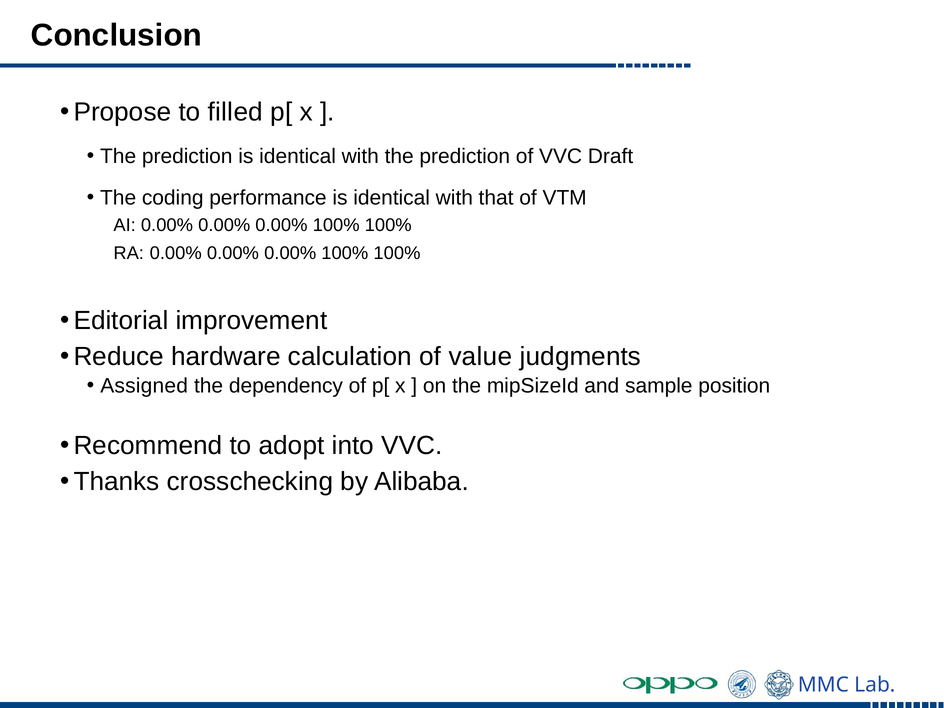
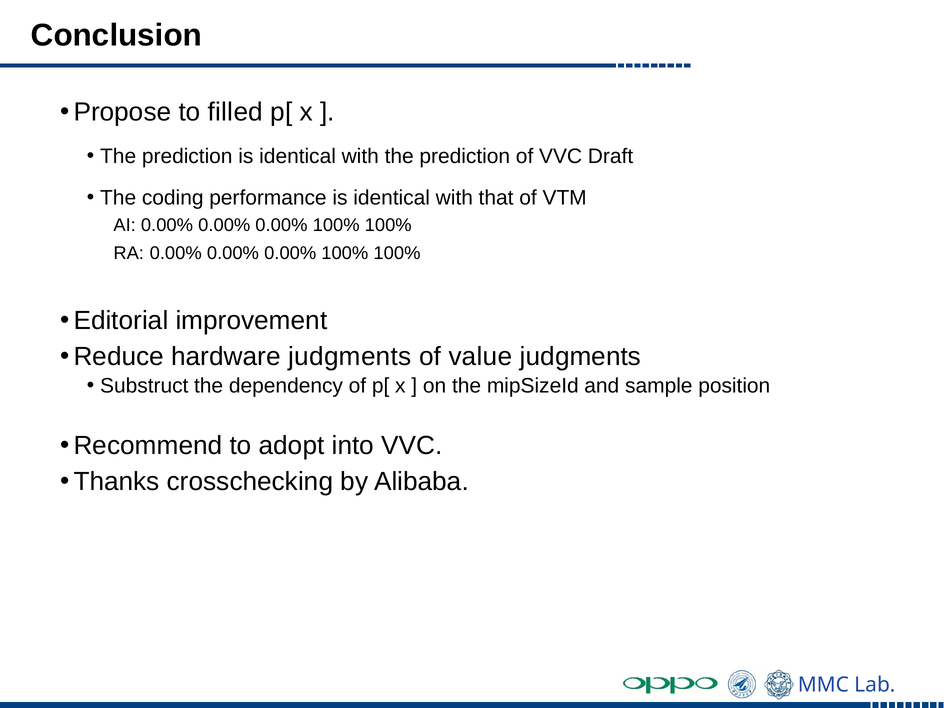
hardware calculation: calculation -> judgments
Assigned: Assigned -> Substruct
